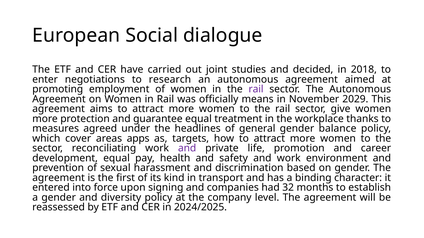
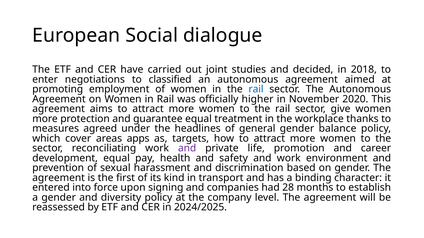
research: research -> classified
rail at (256, 89) colour: purple -> blue
means: means -> higher
2029: 2029 -> 2020
32: 32 -> 28
